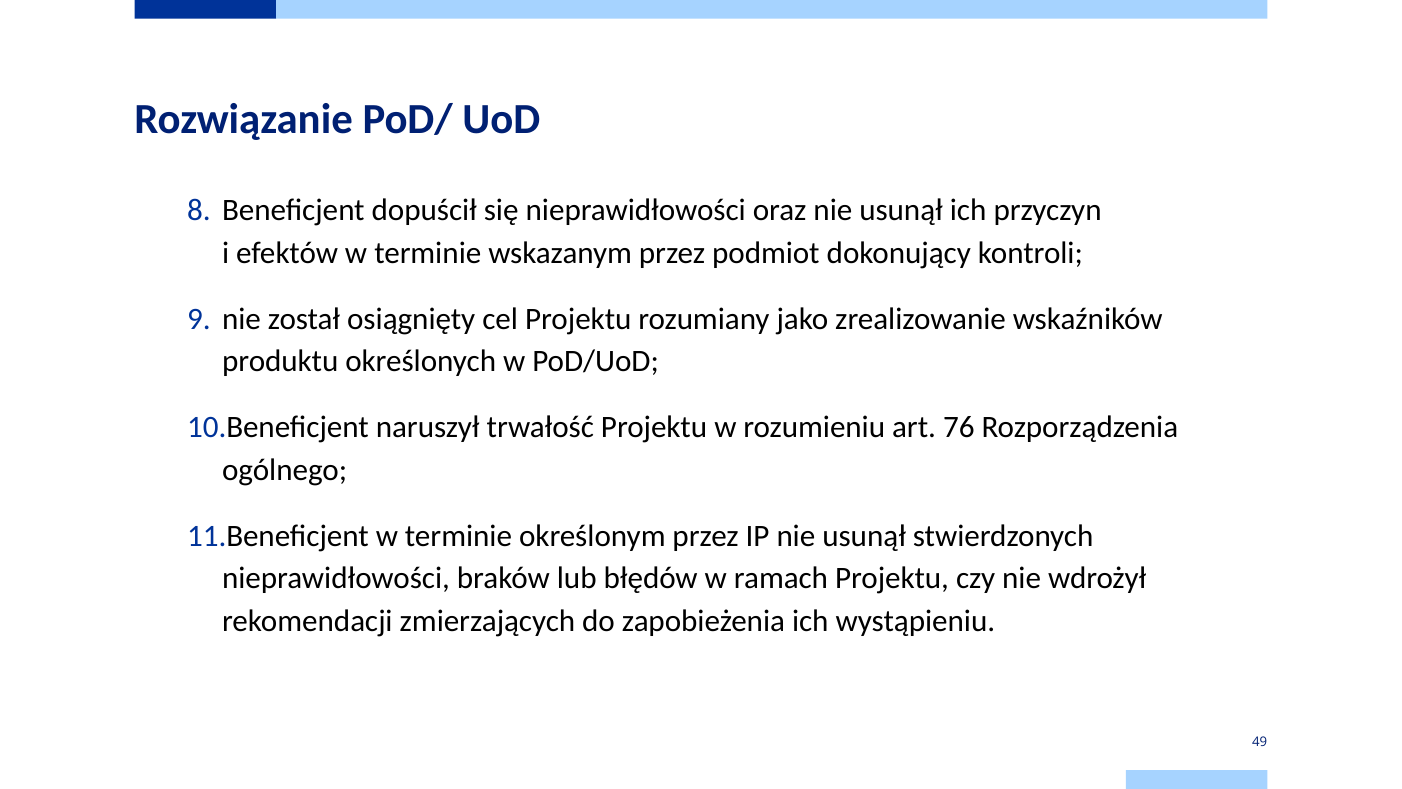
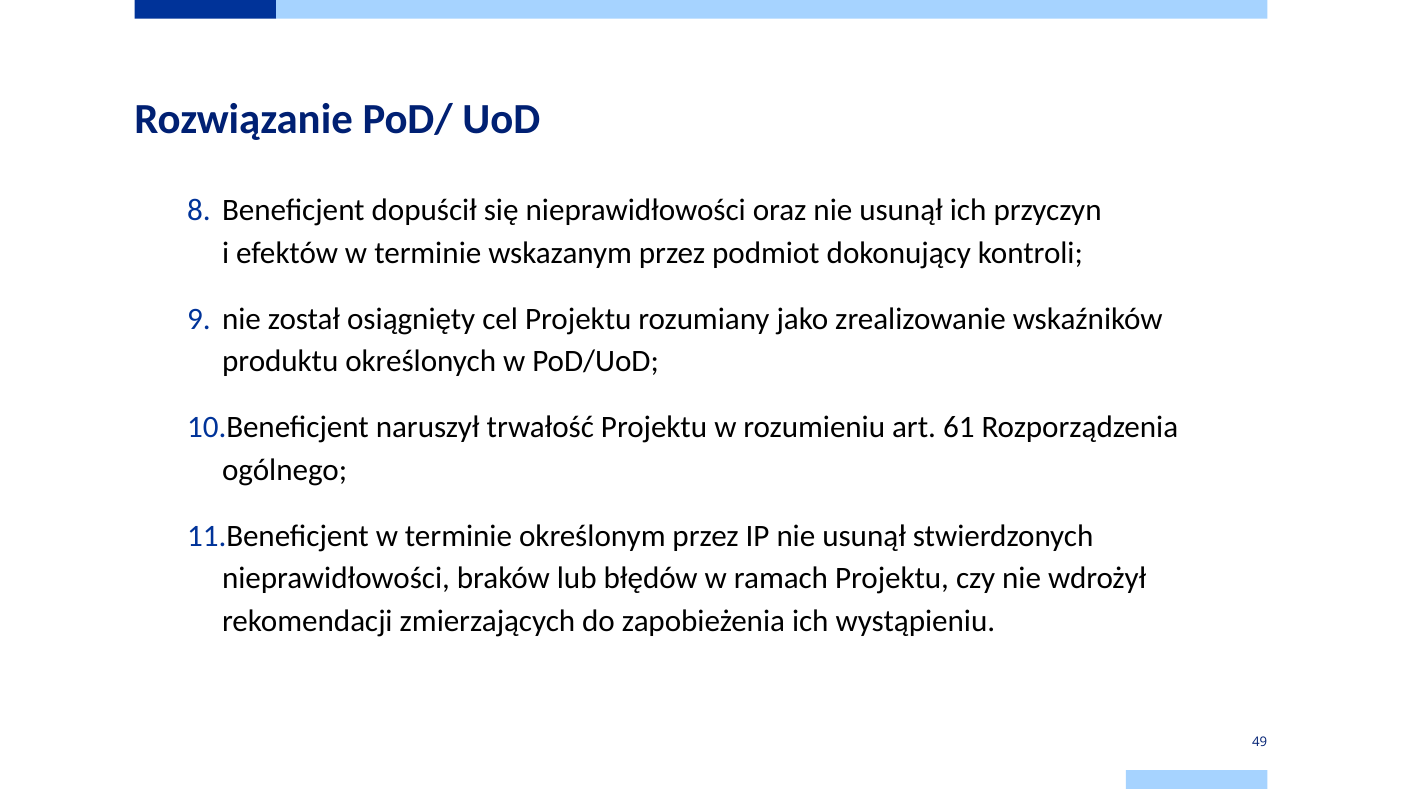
76: 76 -> 61
